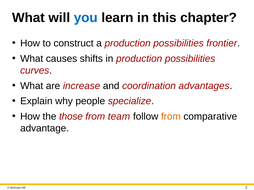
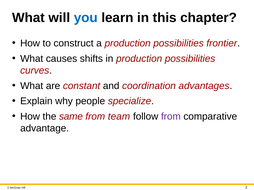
increase: increase -> constant
those: those -> same
from at (171, 117) colour: orange -> purple
